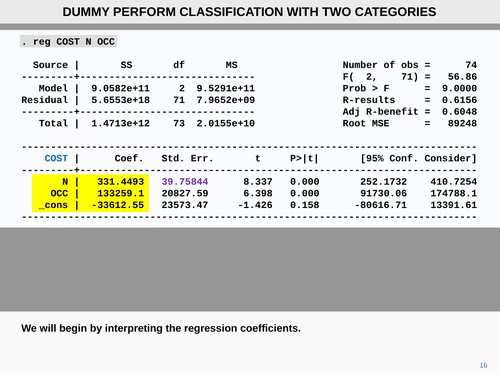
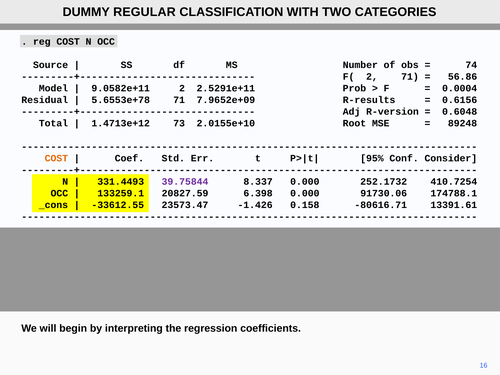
PERFORM: PERFORM -> REGULAR
9.5291e+11: 9.5291e+11 -> 2.5291e+11
9.0000: 9.0000 -> 0.0004
5.6553e+18: 5.6553e+18 -> 5.6553e+78
R-benefit: R-benefit -> R-version
COST at (56, 158) colour: blue -> orange
